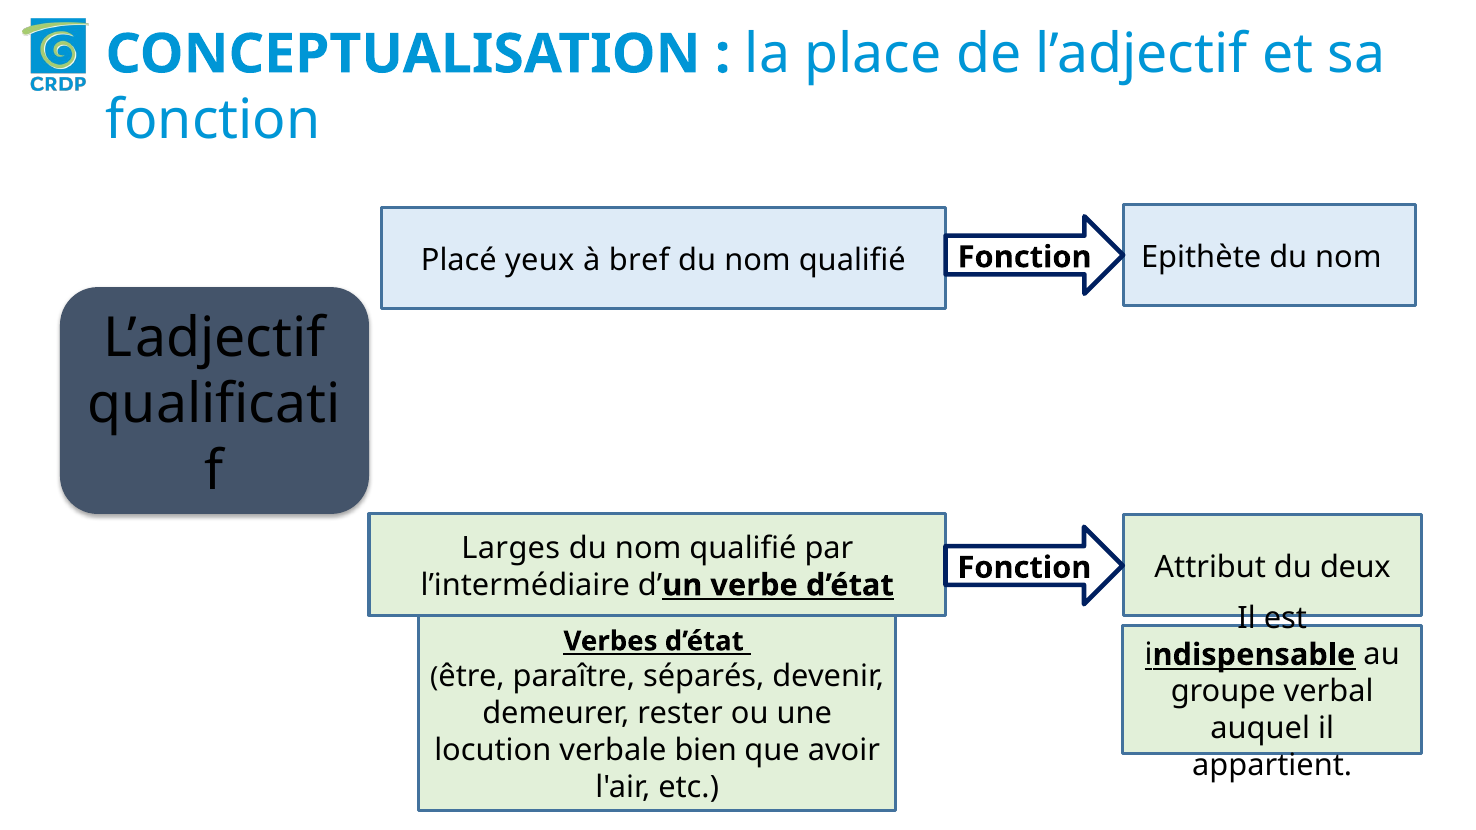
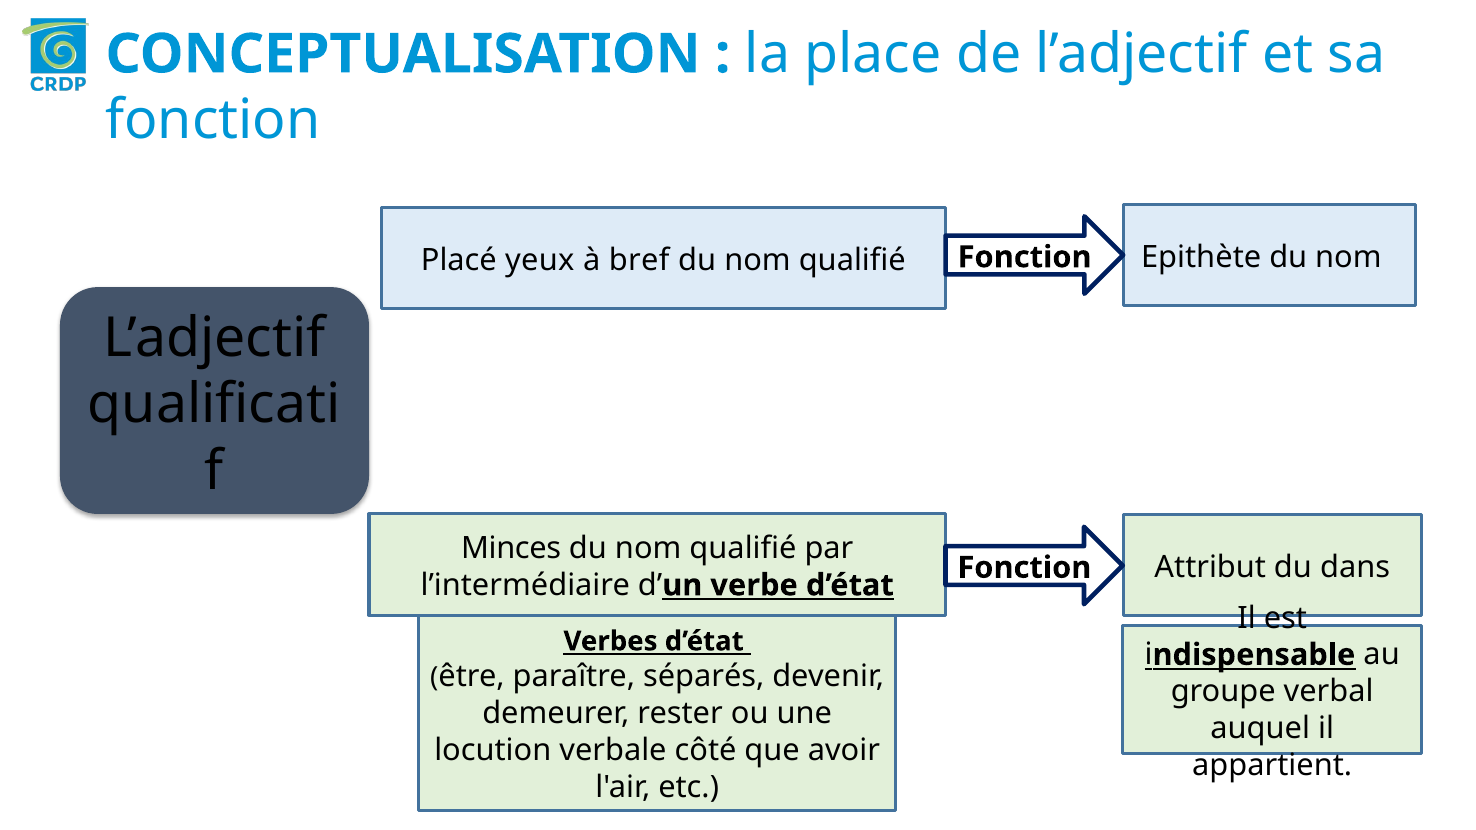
Larges: Larges -> Minces
deux: deux -> dans
bien: bien -> côté
